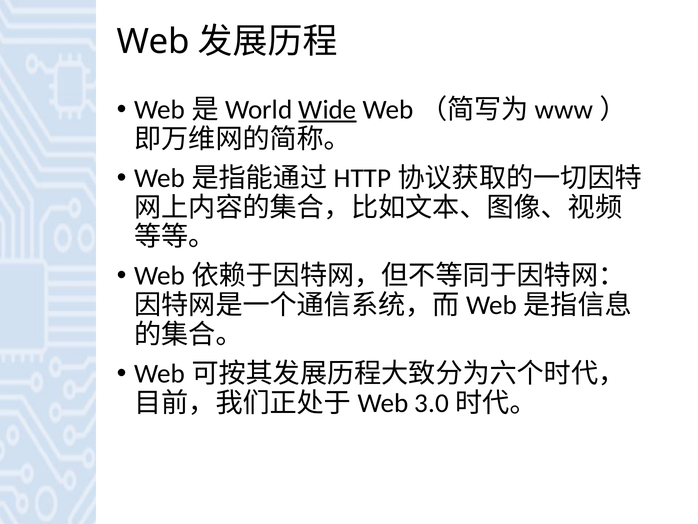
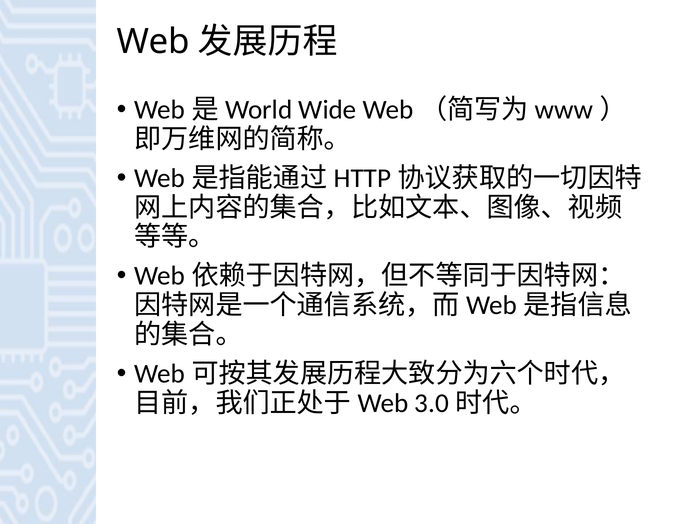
Wide underline: present -> none
